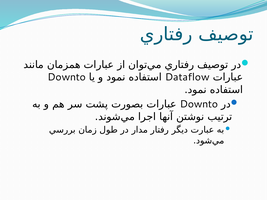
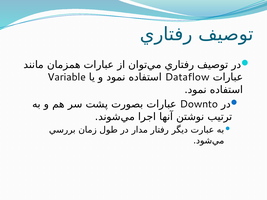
Downto at (67, 77): Downto -> Variable
